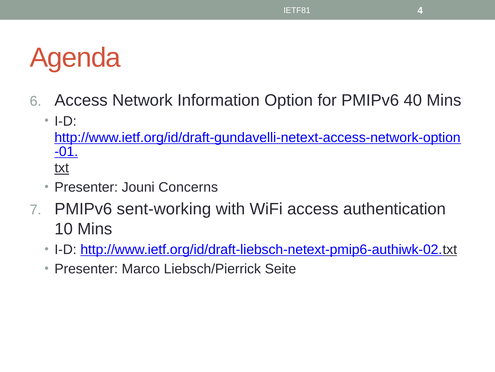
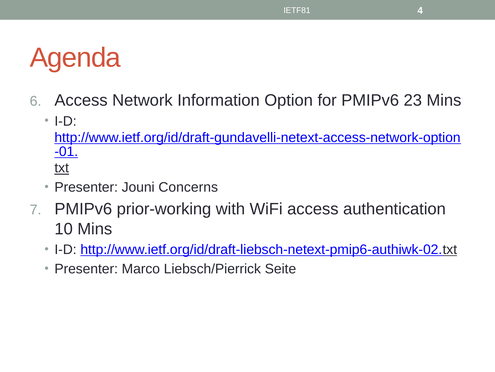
40: 40 -> 23
sent-working: sent-working -> prior-working
